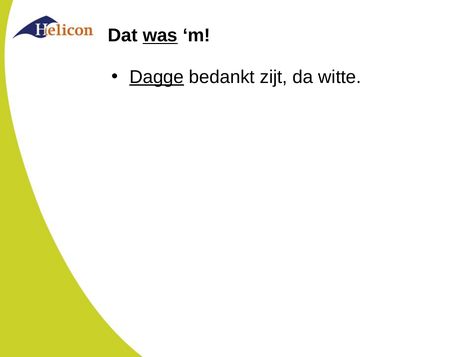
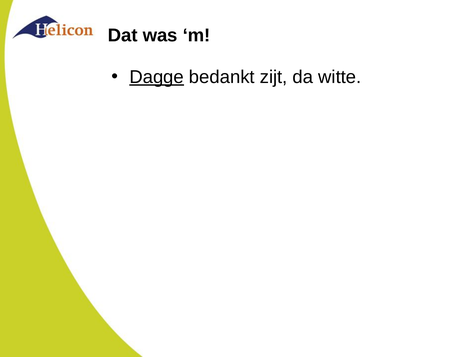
was underline: present -> none
